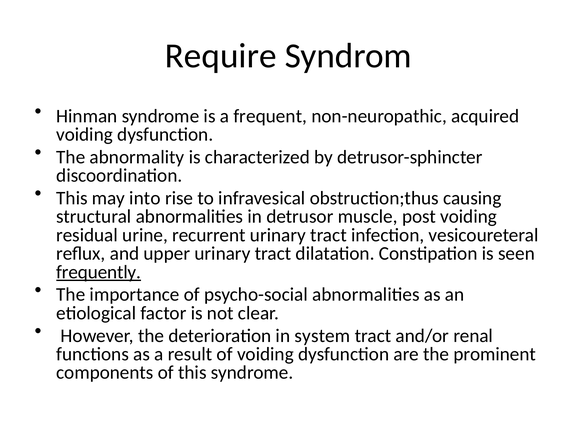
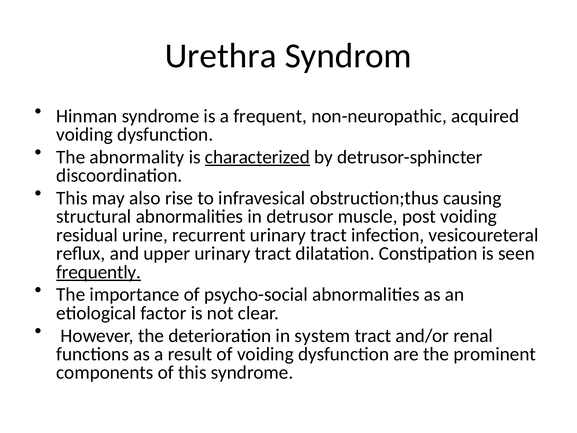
Require: Require -> Urethra
characterized underline: none -> present
into: into -> also
